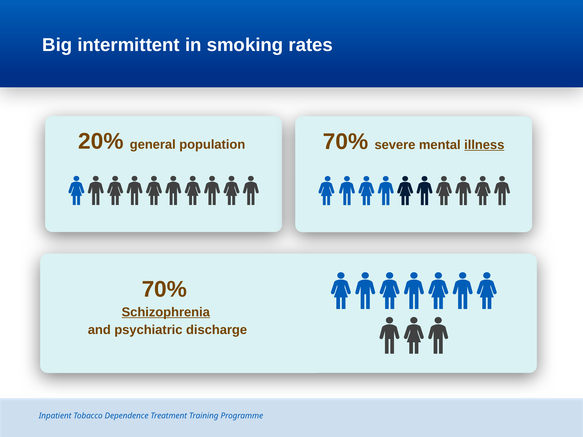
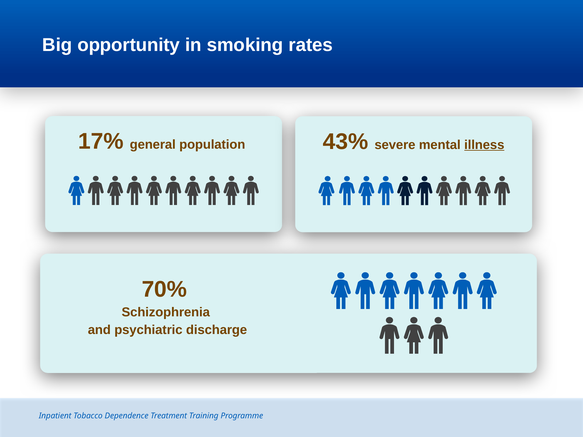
intermittent: intermittent -> opportunity
20%: 20% -> 17%
population 70%: 70% -> 43%
Schizophrenia underline: present -> none
